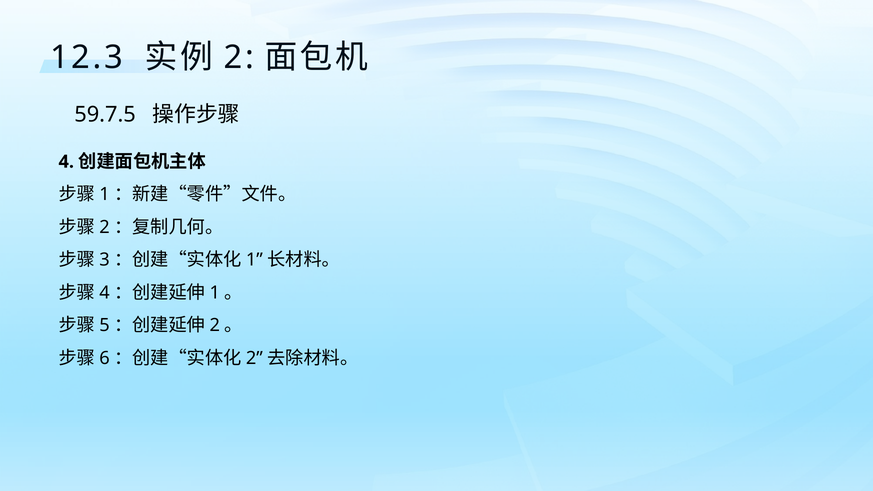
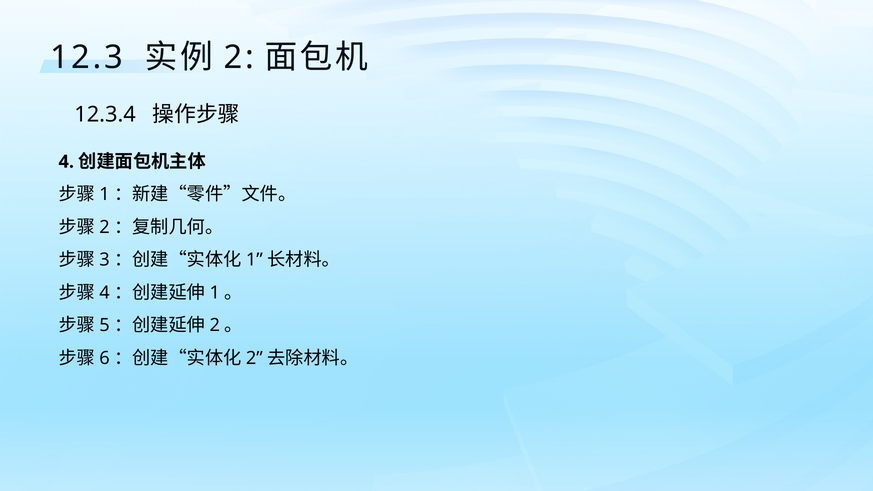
59.7.5: 59.7.5 -> 12.3.4
